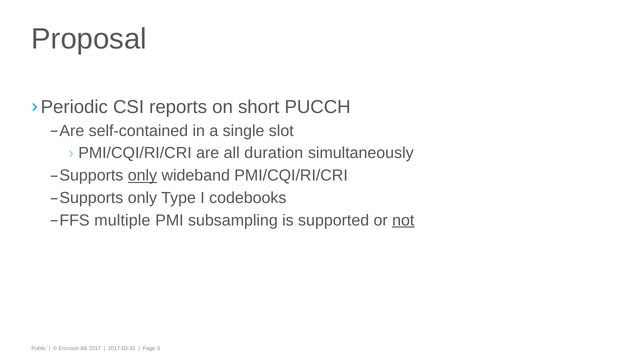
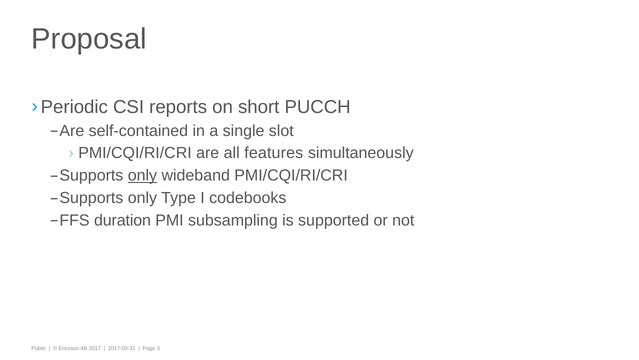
duration: duration -> features
multiple: multiple -> duration
not underline: present -> none
